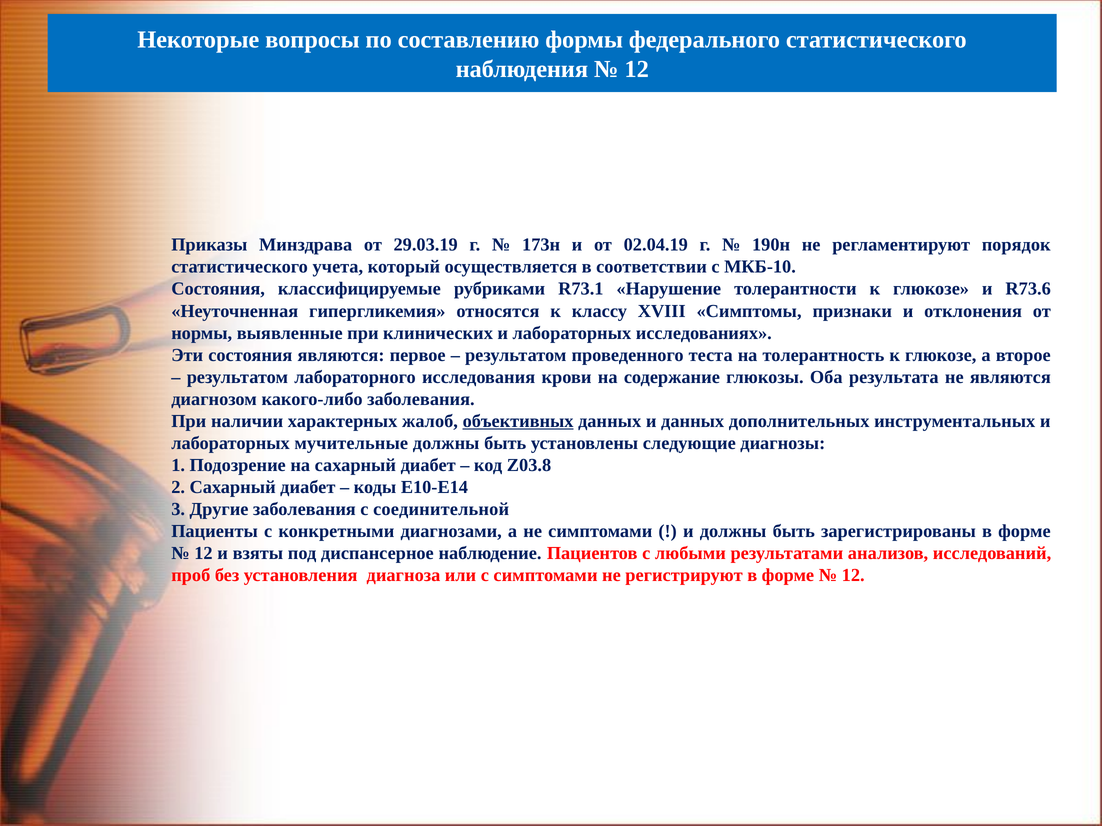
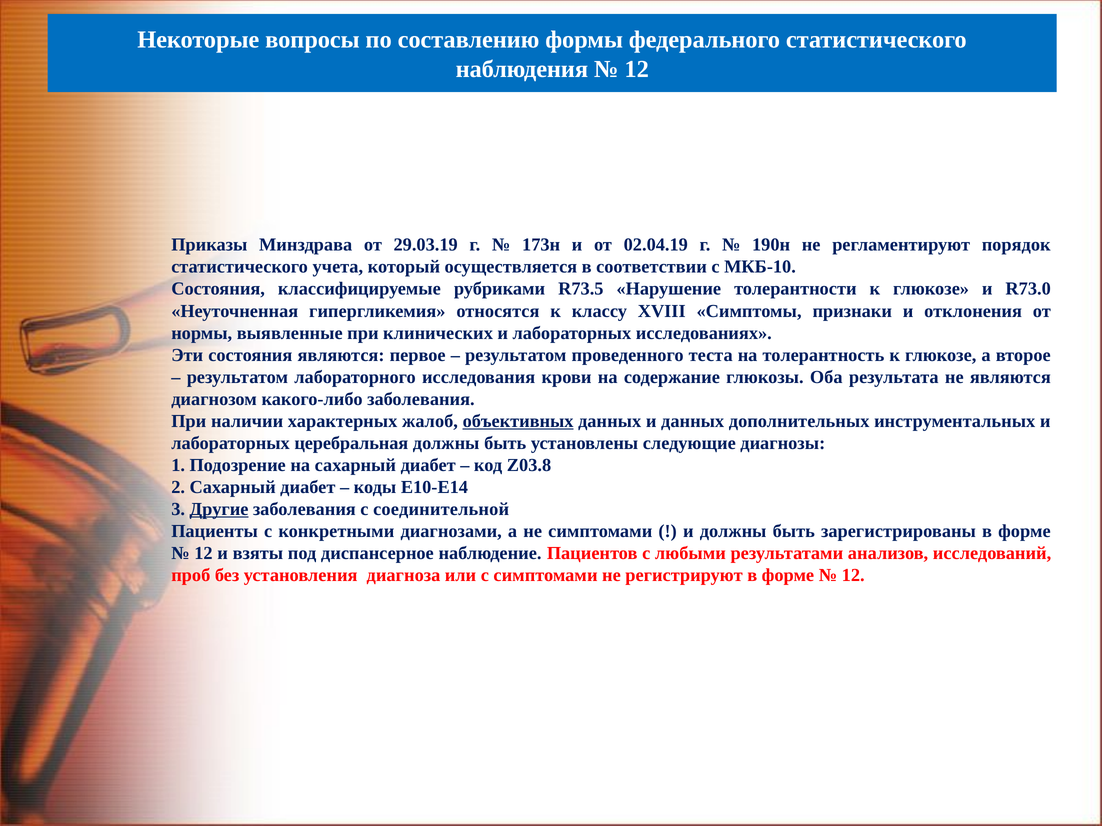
R73.1: R73.1 -> R73.5
R73.6: R73.6 -> R73.0
мучительные: мучительные -> церебральная
Другие underline: none -> present
